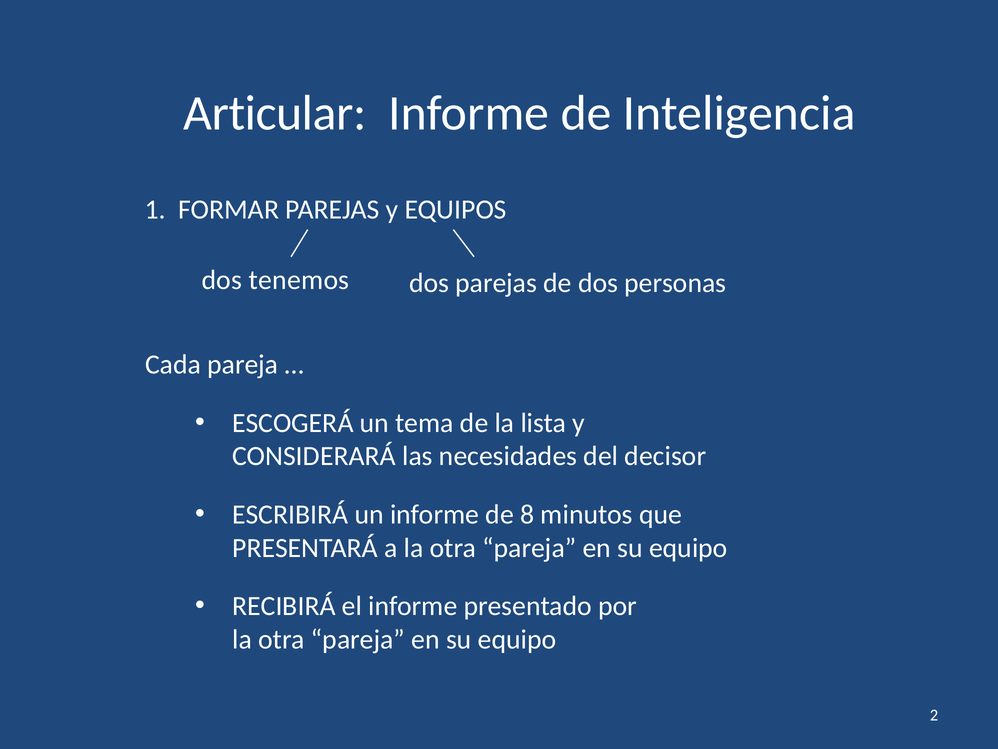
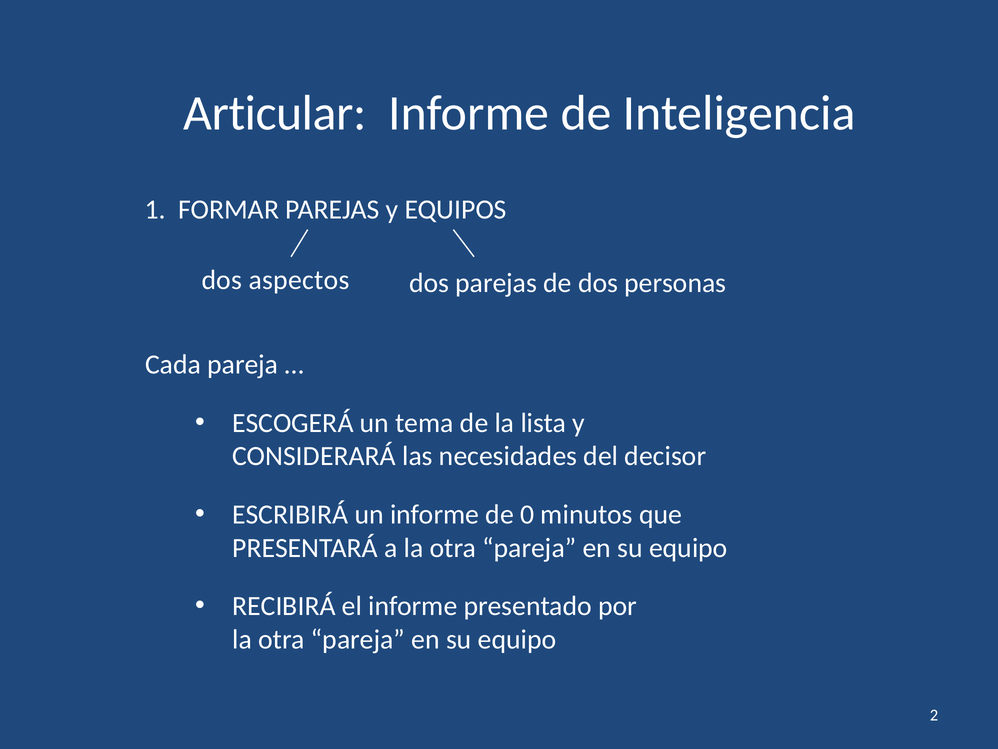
tenemos: tenemos -> aspectos
8: 8 -> 0
